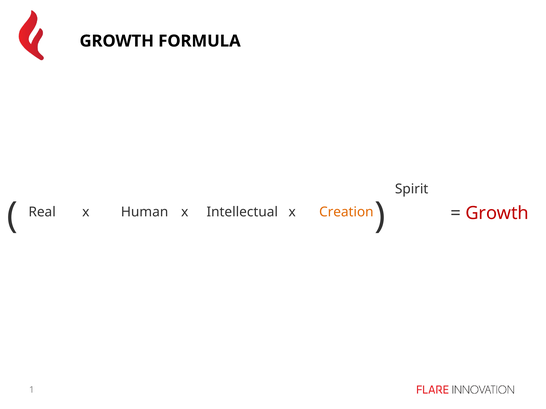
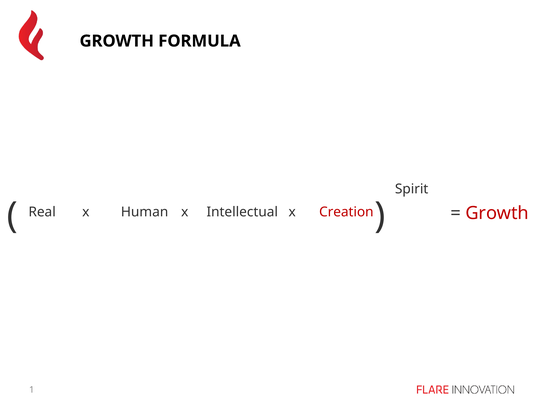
Creation colour: orange -> red
